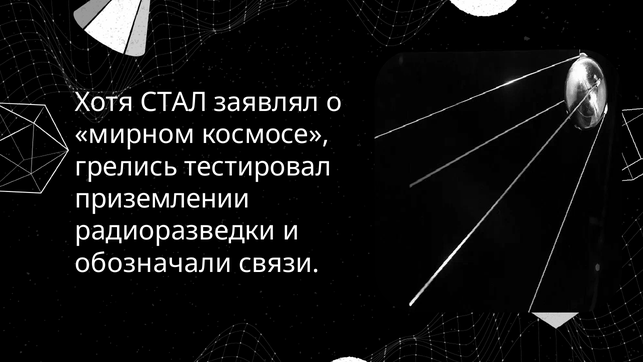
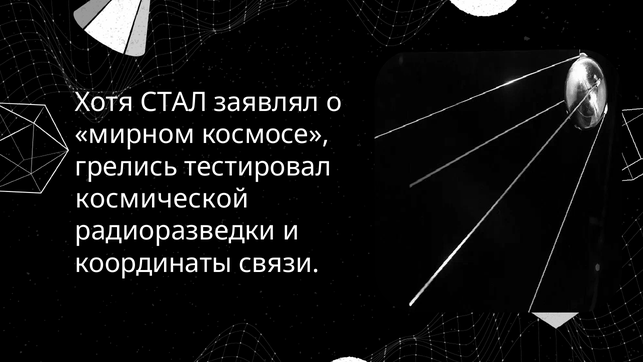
приземлении: приземлении -> космической
обозначали: обозначали -> координаты
